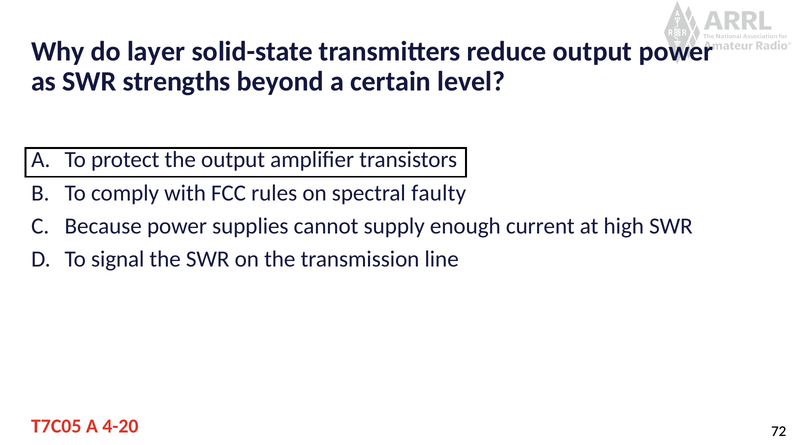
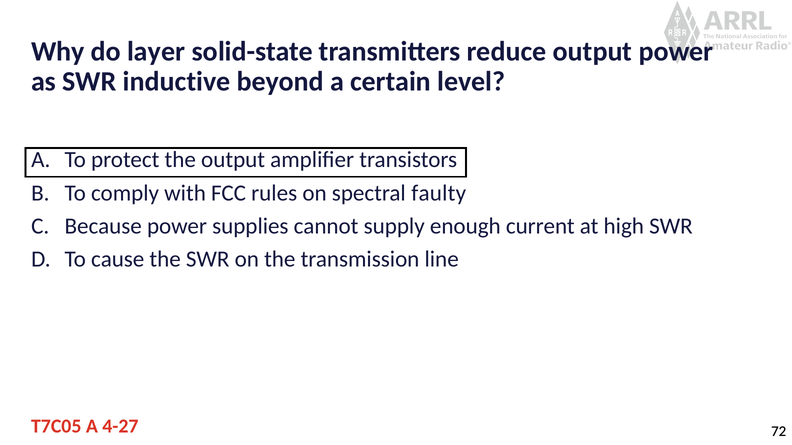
strengths: strengths -> inductive
signal: signal -> cause
4-20: 4-20 -> 4-27
